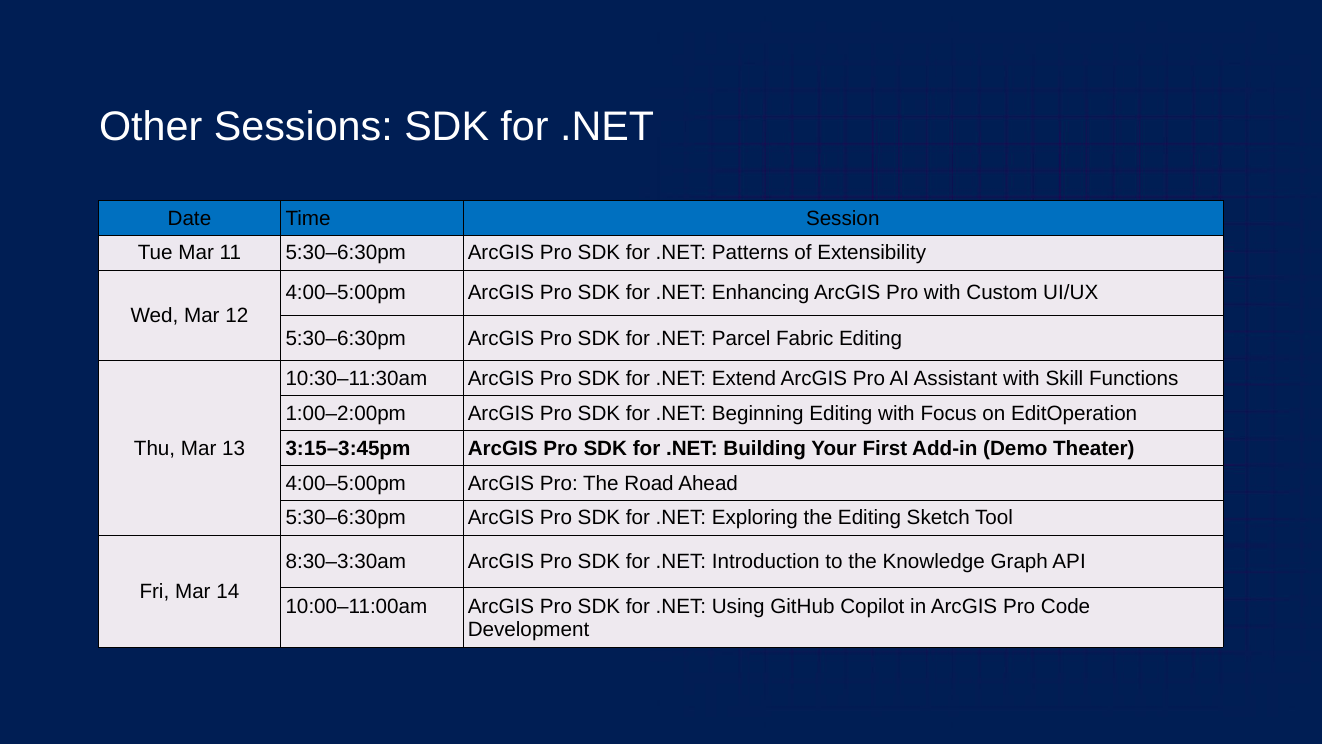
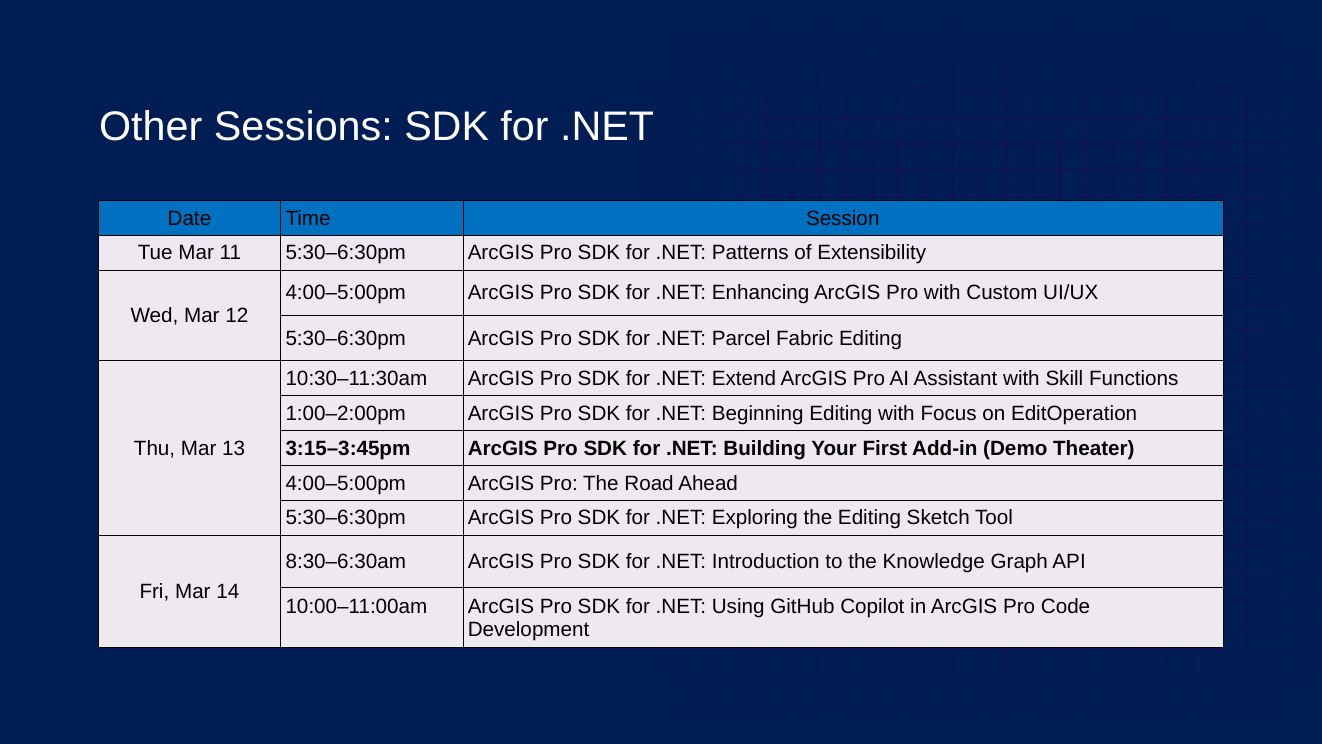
8:30–3:30am: 8:30–3:30am -> 8:30–6:30am
